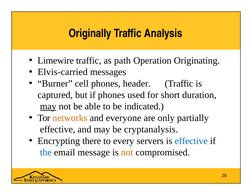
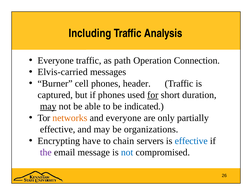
Originally: Originally -> Including
Limewire at (56, 60): Limewire -> Everyone
Originating: Originating -> Connection
for underline: none -> present
cryptanalysis: cryptanalysis -> organizations
there: there -> have
every: every -> chain
the colour: blue -> purple
not at (127, 152) colour: orange -> blue
